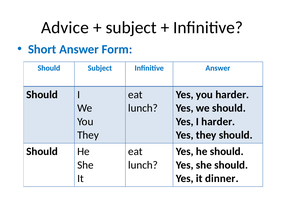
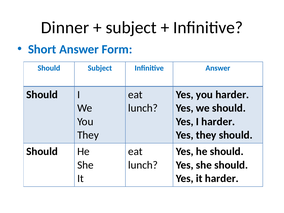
Advice: Advice -> Dinner
it dinner: dinner -> harder
